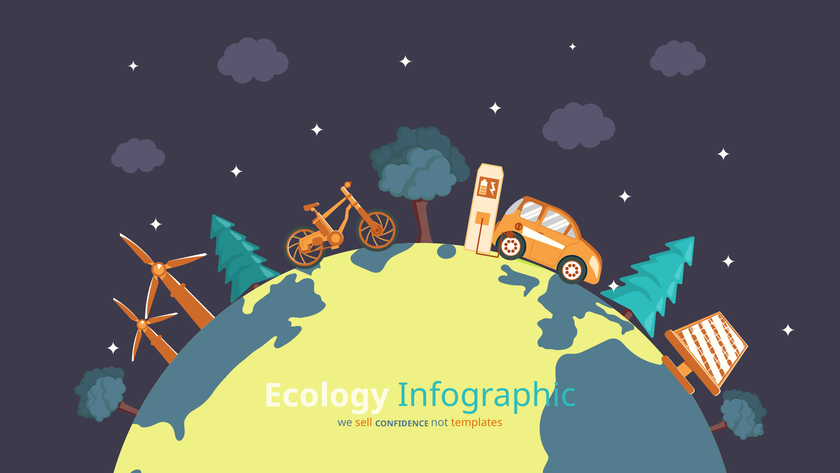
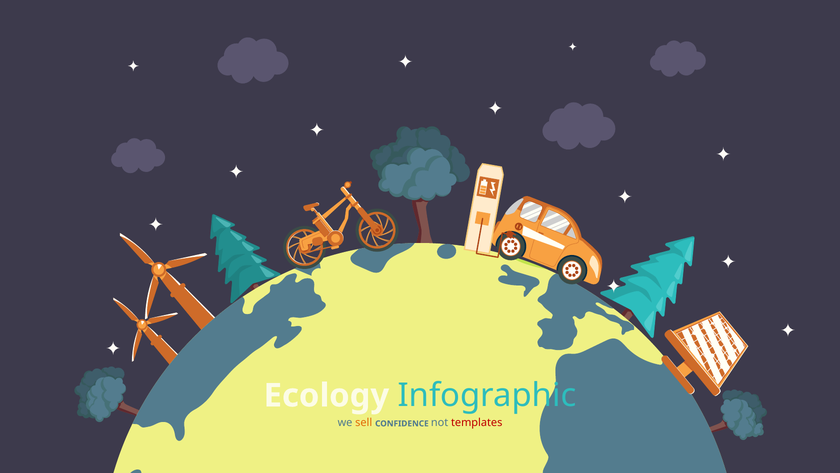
templates colour: orange -> red
